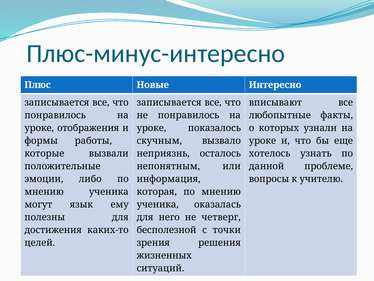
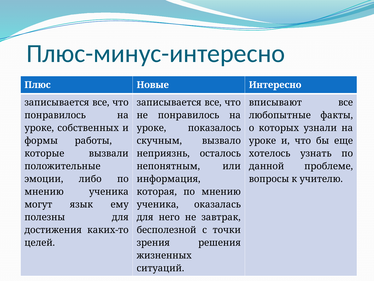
отображения: отображения -> собственных
четверг: четверг -> завтрак
